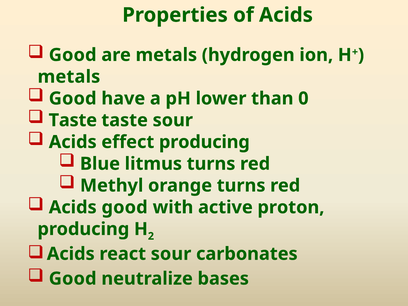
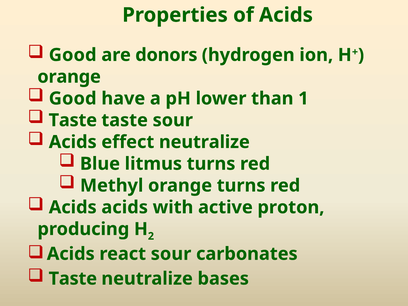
are metals: metals -> donors
metals at (69, 77): metals -> orange
0: 0 -> 1
effect producing: producing -> neutralize
Acids good: good -> acids
Good at (73, 279): Good -> Taste
